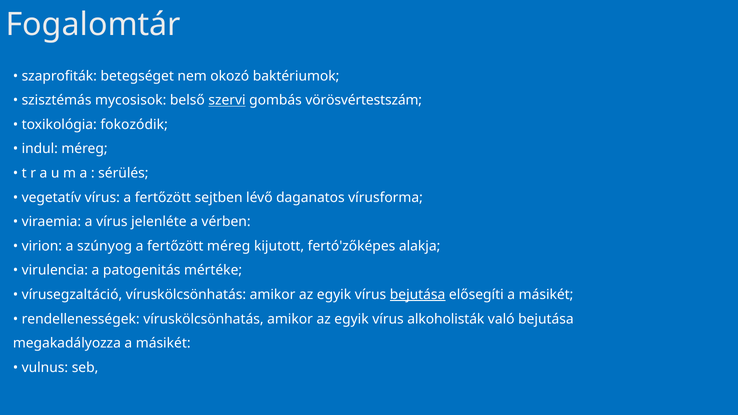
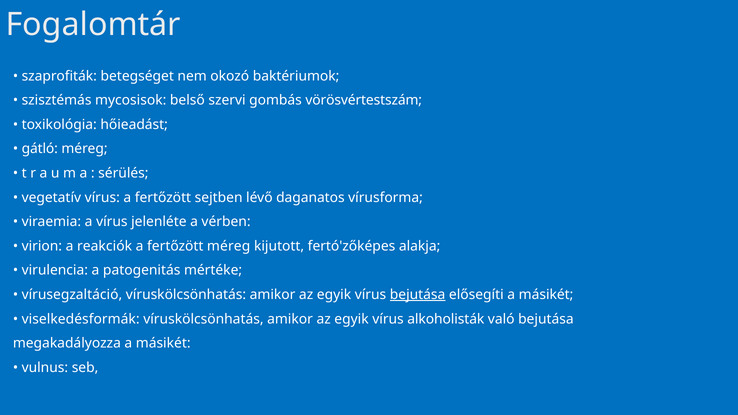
szervi underline: present -> none
fokozódik: fokozódik -> hőieadást
indul: indul -> gátló
szúnyog: szúnyog -> reakciók
rendellenességek: rendellenességek -> viselkedésformák
